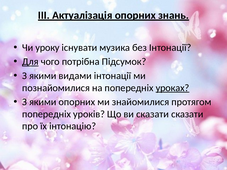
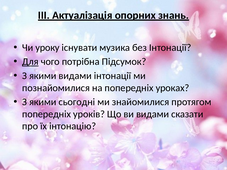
уроках underline: present -> none
якими опорних: опорних -> сьогодні
ви сказати: сказати -> видами
